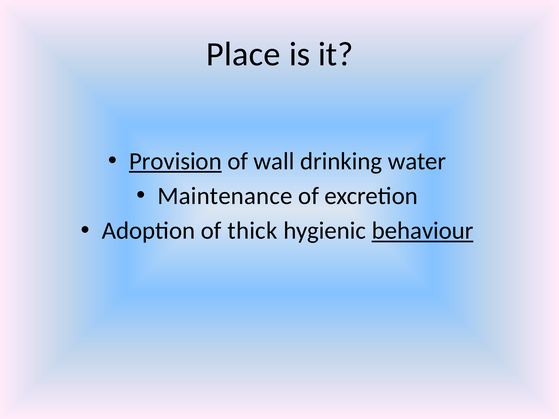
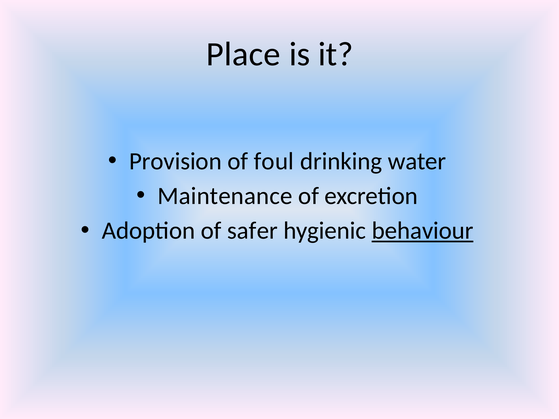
Provision underline: present -> none
wall: wall -> foul
thick: thick -> safer
